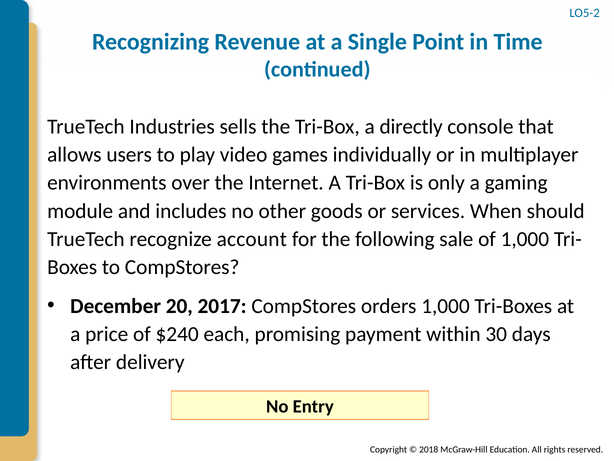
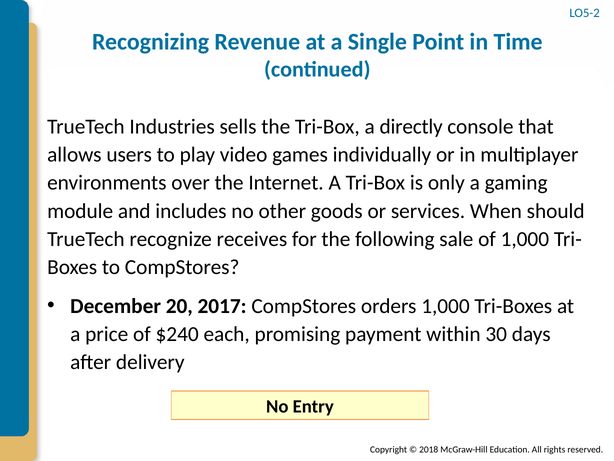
account: account -> receives
